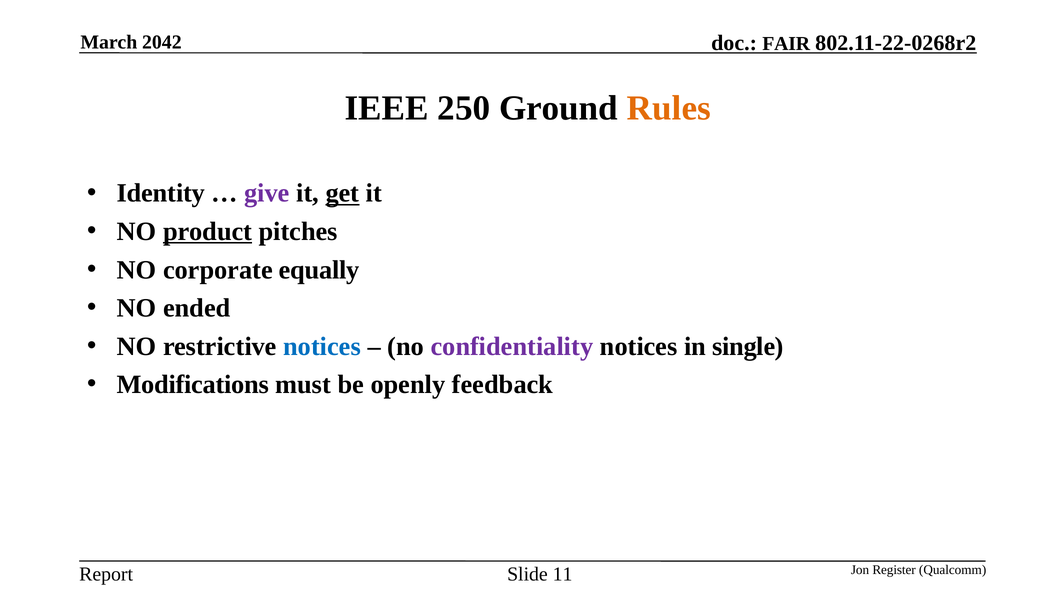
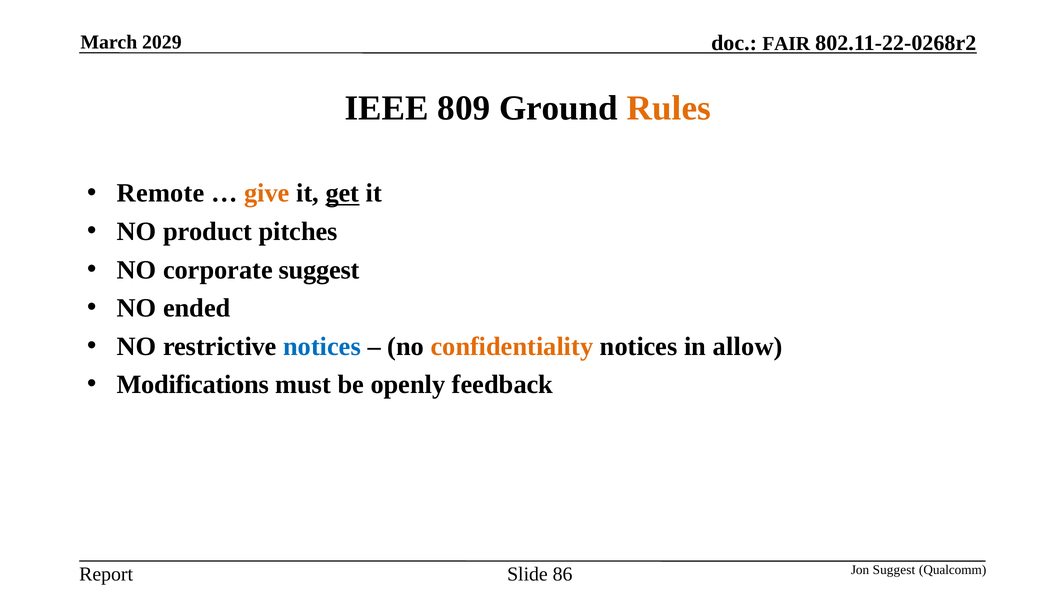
2042: 2042 -> 2029
250: 250 -> 809
Identity: Identity -> Remote
give colour: purple -> orange
product underline: present -> none
corporate equally: equally -> suggest
confidentiality colour: purple -> orange
single: single -> allow
11: 11 -> 86
Jon Register: Register -> Suggest
